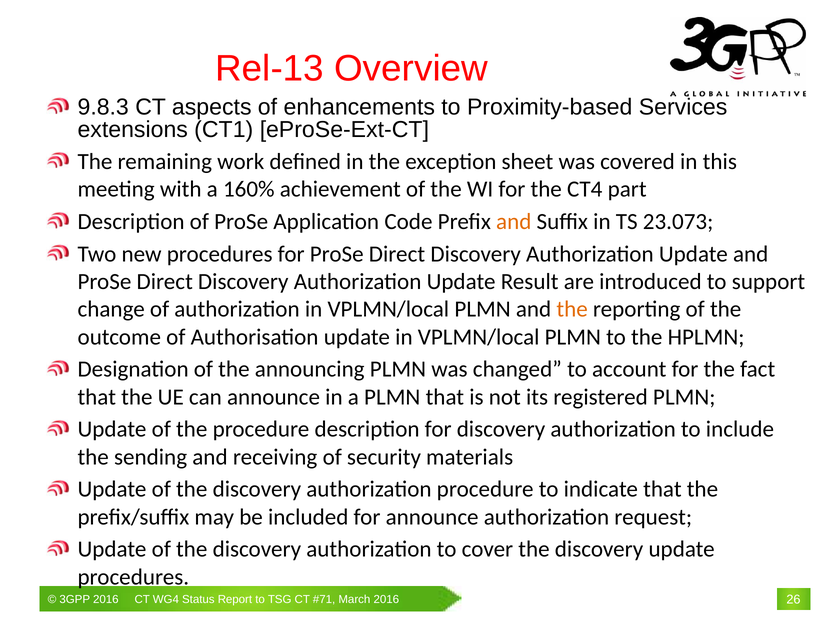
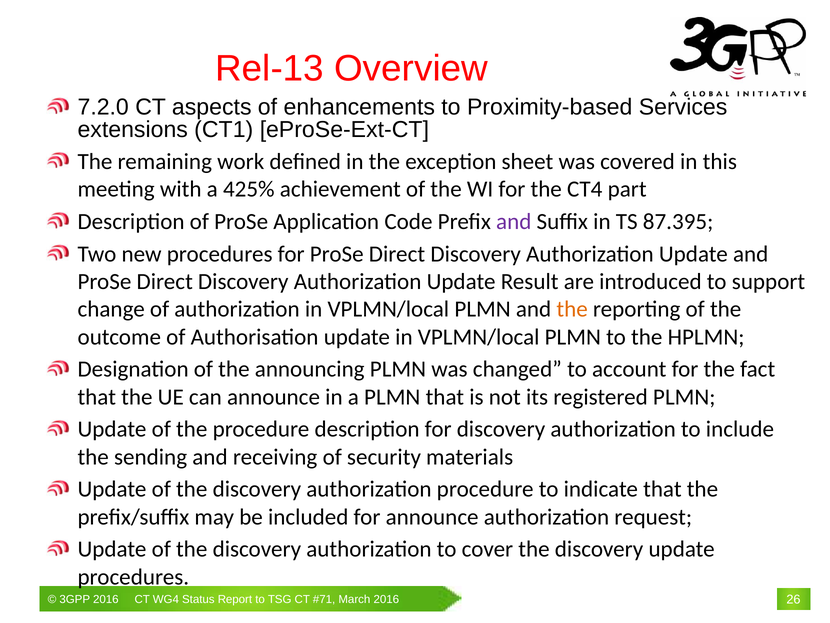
9.8.3: 9.8.3 -> 7.2.0
160%: 160% -> 425%
and at (514, 221) colour: orange -> purple
23.073: 23.073 -> 87.395
